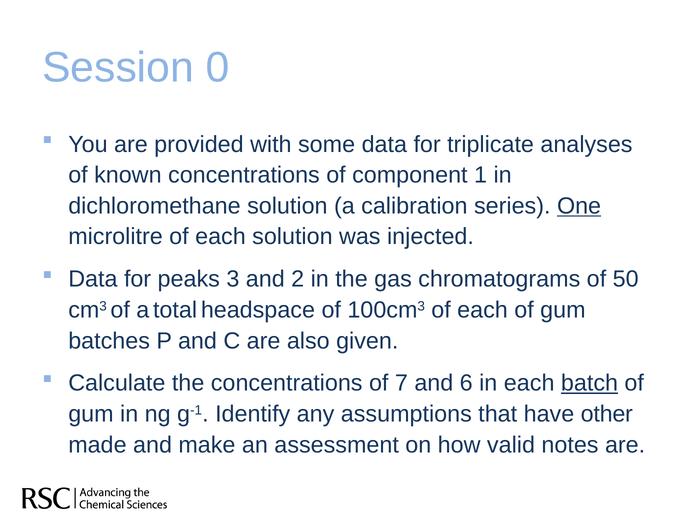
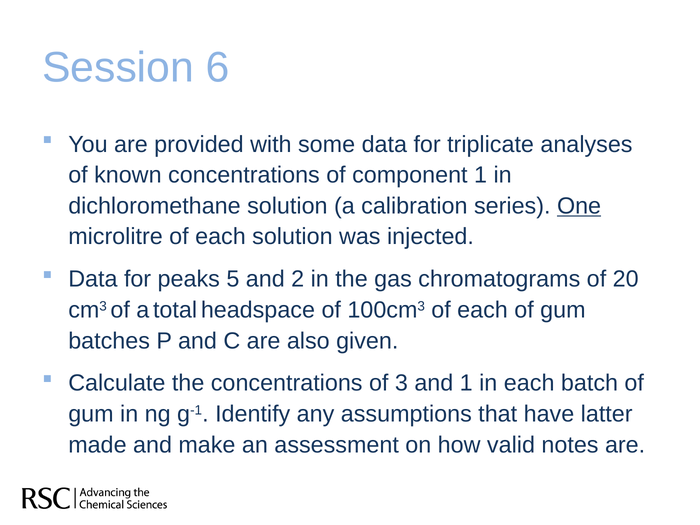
0: 0 -> 6
3: 3 -> 5
50: 50 -> 20
7: 7 -> 3
and 6: 6 -> 1
batch underline: present -> none
other: other -> latter
